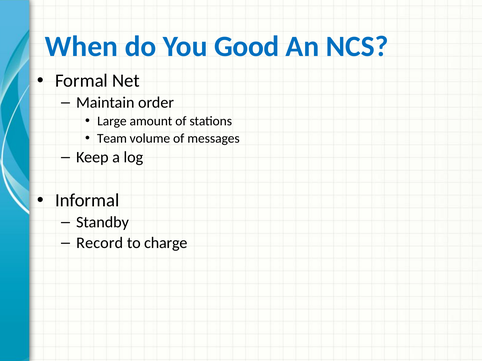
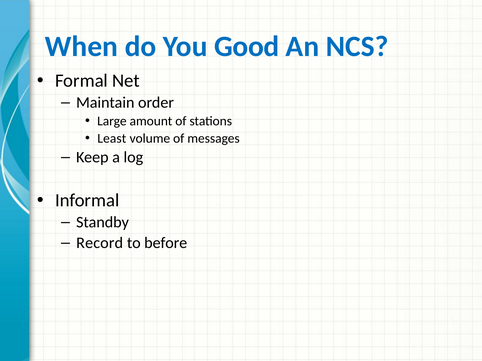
Team: Team -> Least
charge: charge -> before
